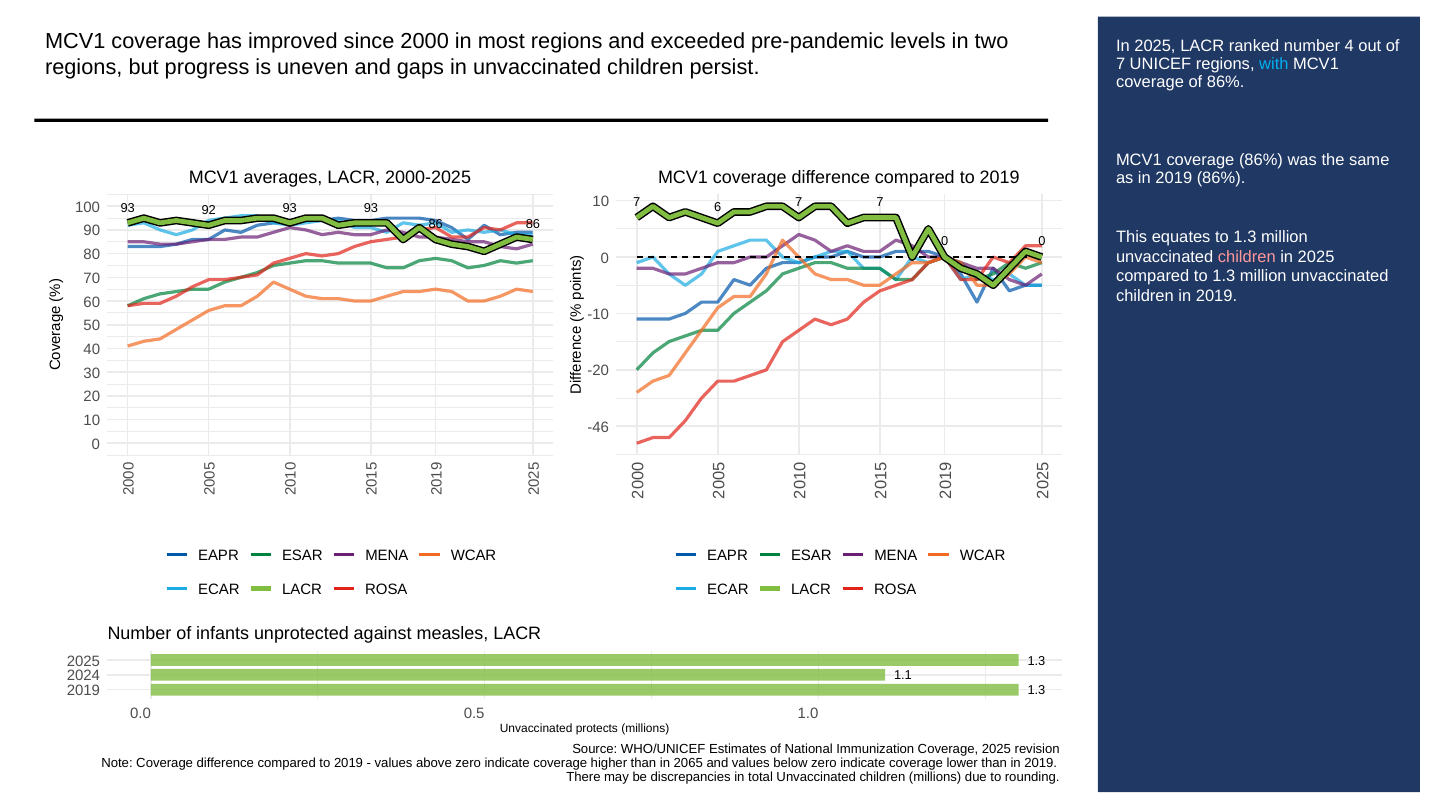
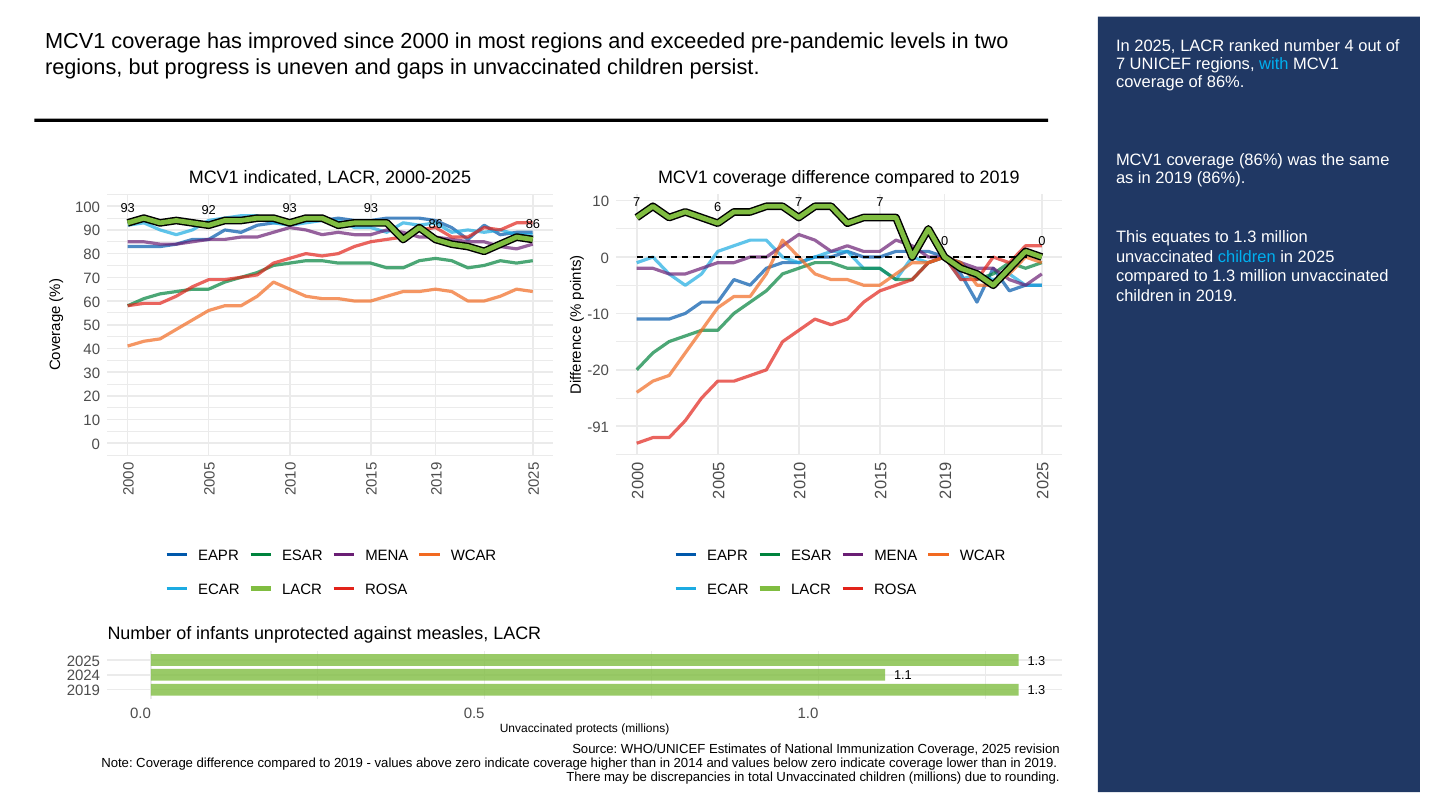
averages: averages -> indicated
children at (1247, 257) colour: pink -> light blue
-46: -46 -> -91
2065: 2065 -> 2014
